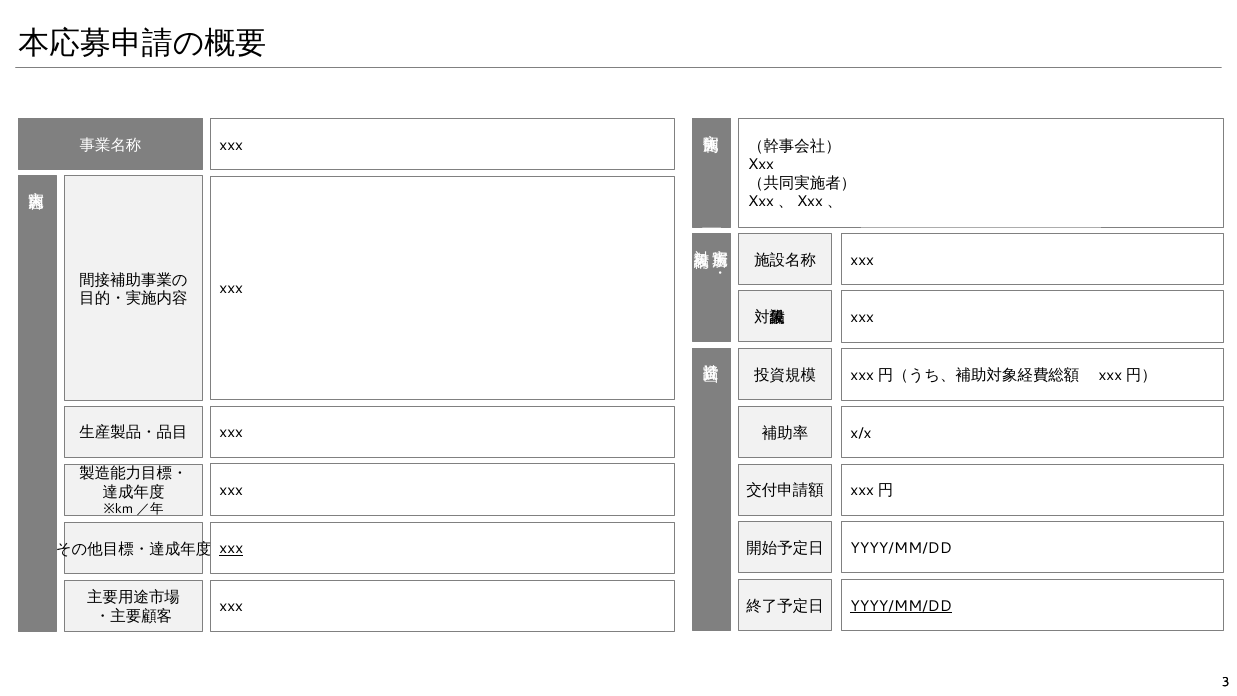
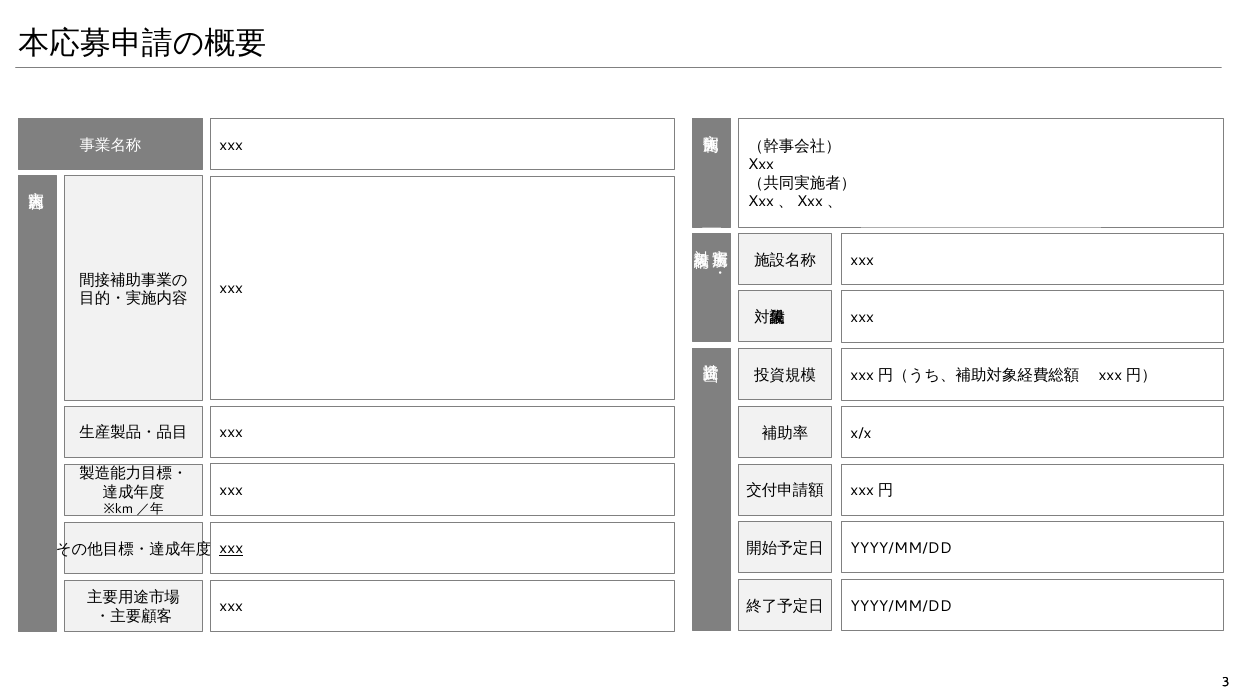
YYYY/MM/DD at (901, 606) underline: present -> none
